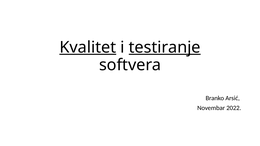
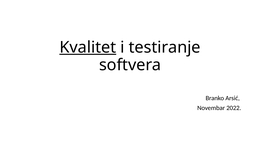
testiranje underline: present -> none
